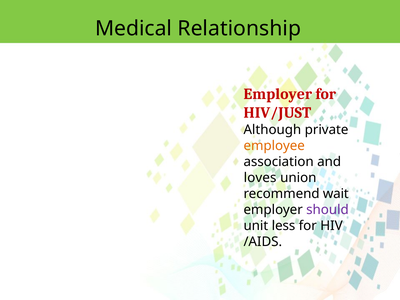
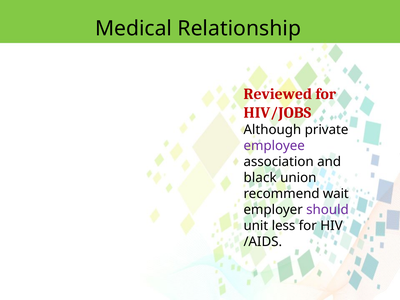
Employer at (278, 94): Employer -> Reviewed
HIV/JUST: HIV/JUST -> HIV/JOBS
employee colour: orange -> purple
loves: loves -> black
